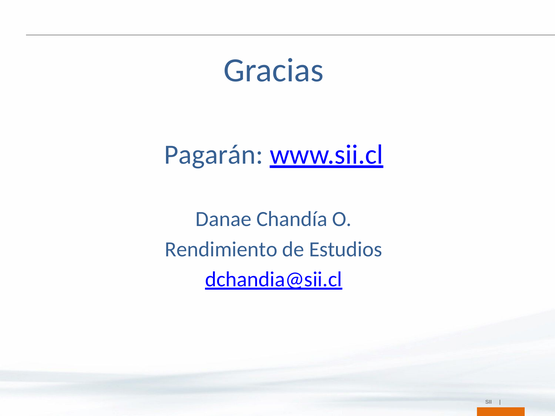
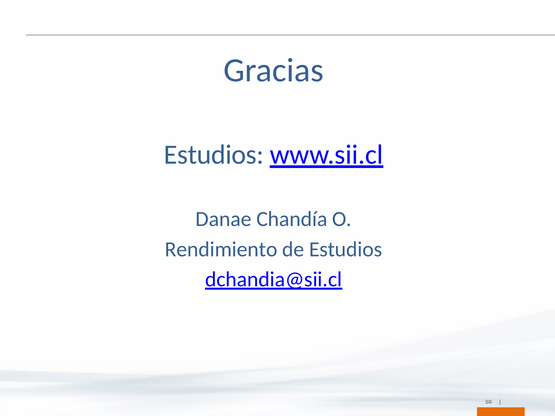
Pagarán at (214, 155): Pagarán -> Estudios
